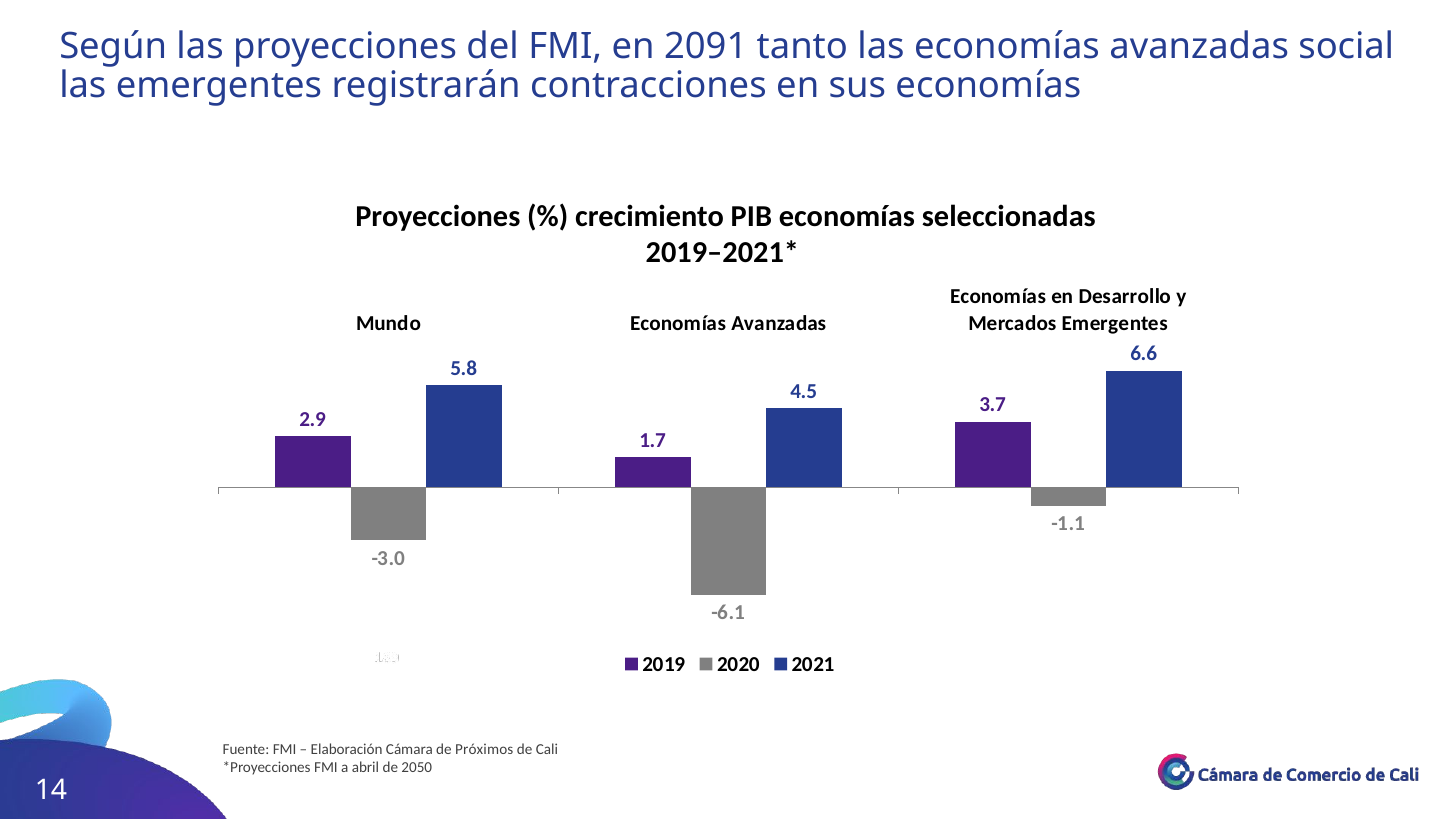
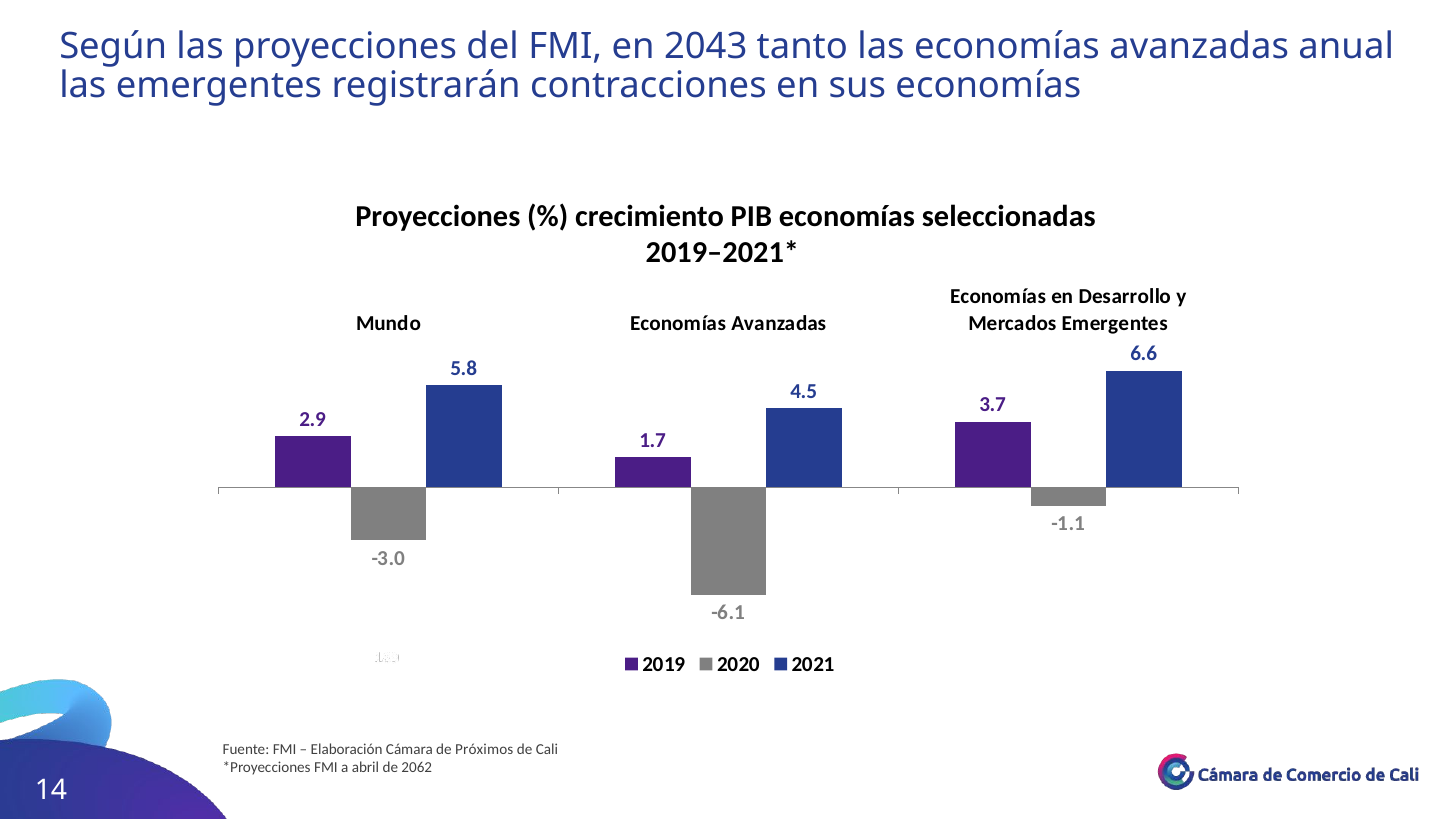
2091: 2091 -> 2043
social: social -> anual
2050: 2050 -> 2062
